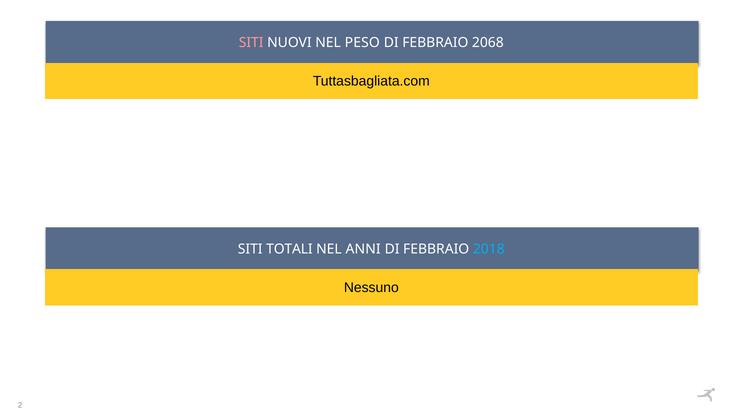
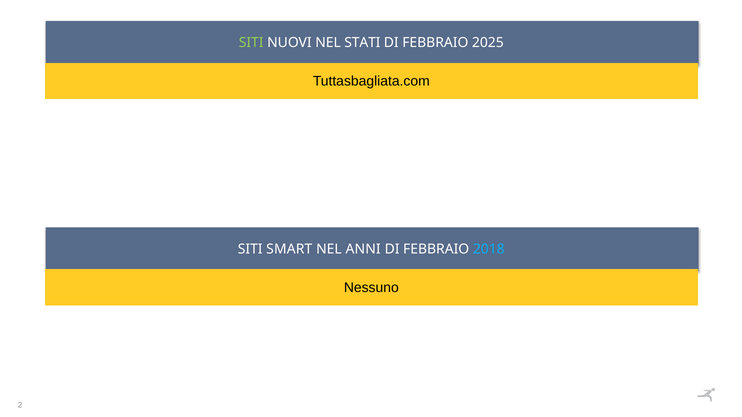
SITI at (251, 43) colour: pink -> light green
PESO: PESO -> STATI
2068: 2068 -> 2025
TOTALI: TOTALI -> SMART
